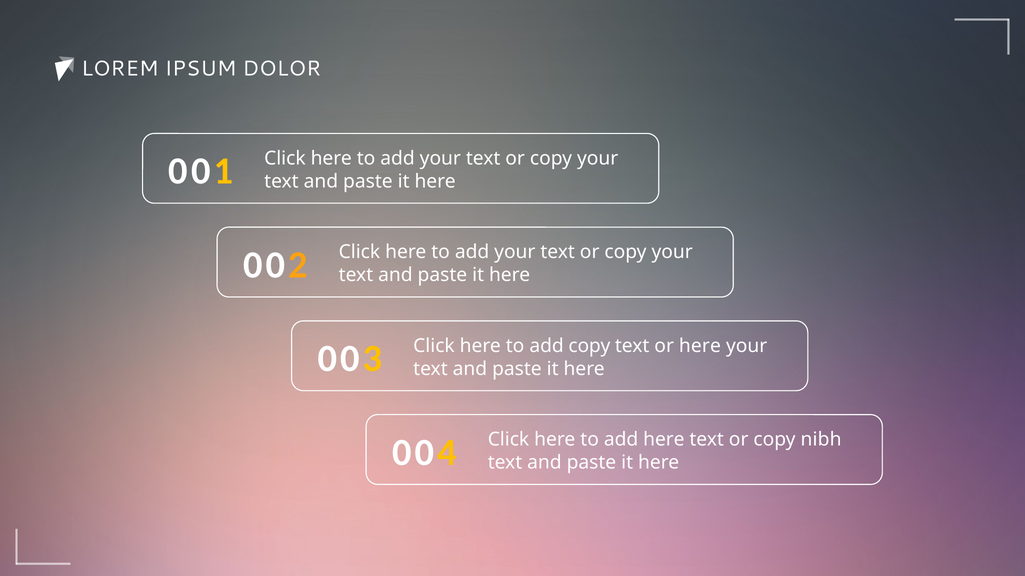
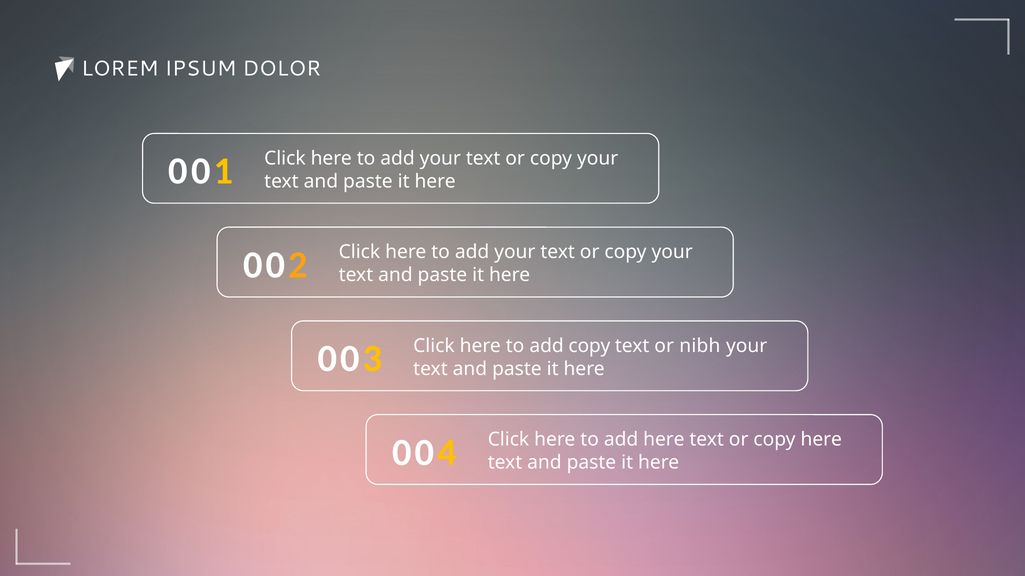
or here: here -> nibh
copy nibh: nibh -> here
